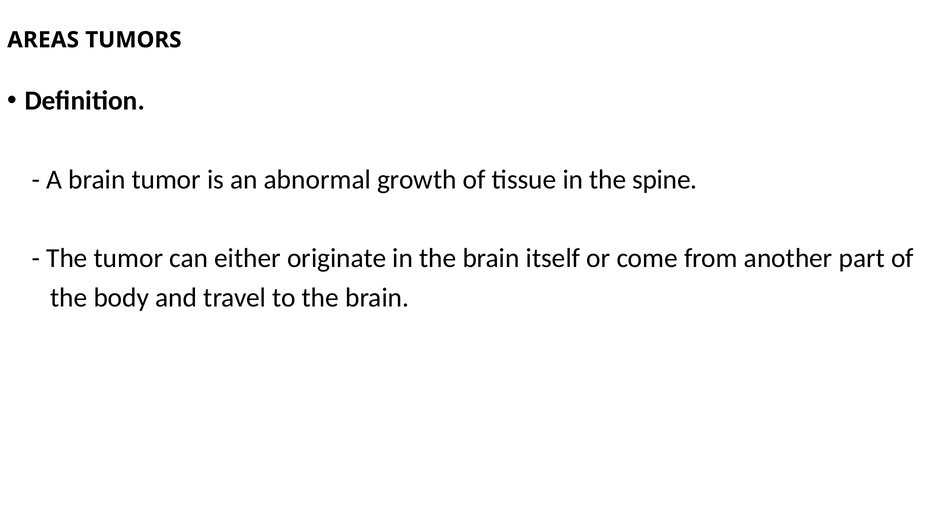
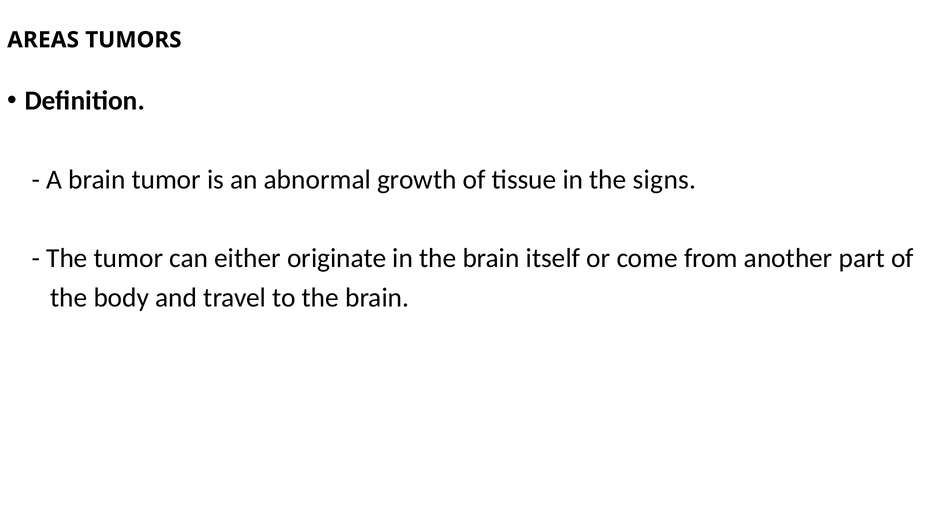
spine: spine -> signs
